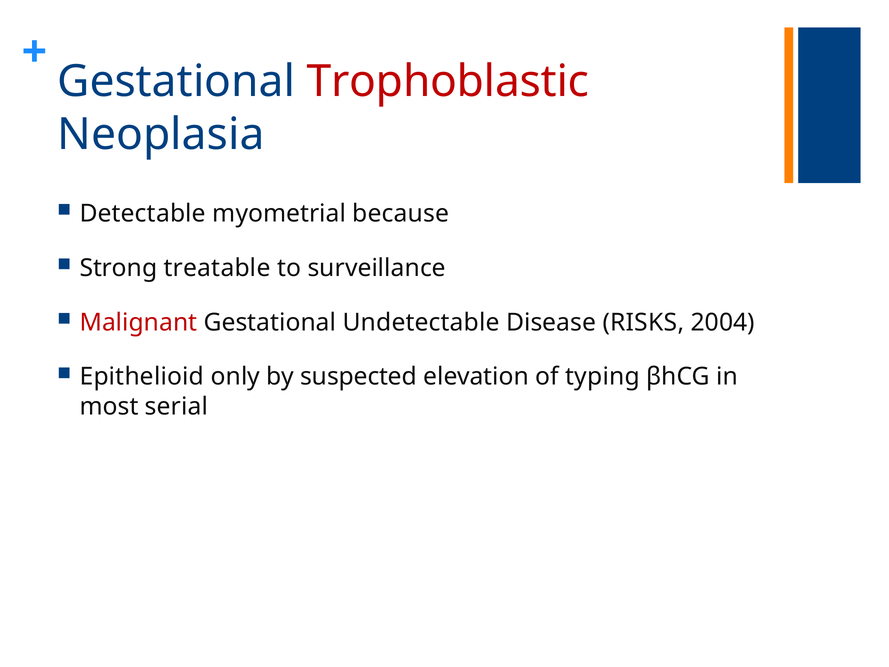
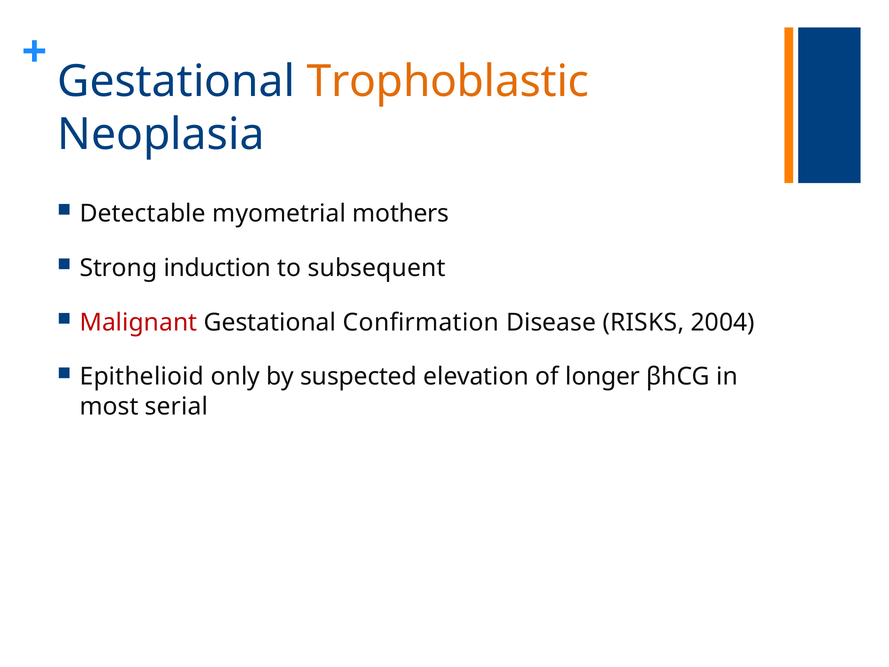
Trophoblastic colour: red -> orange
because: because -> mothers
treatable: treatable -> induction
surveillance: surveillance -> subsequent
Undetectable: Undetectable -> Confirmation
typing: typing -> longer
